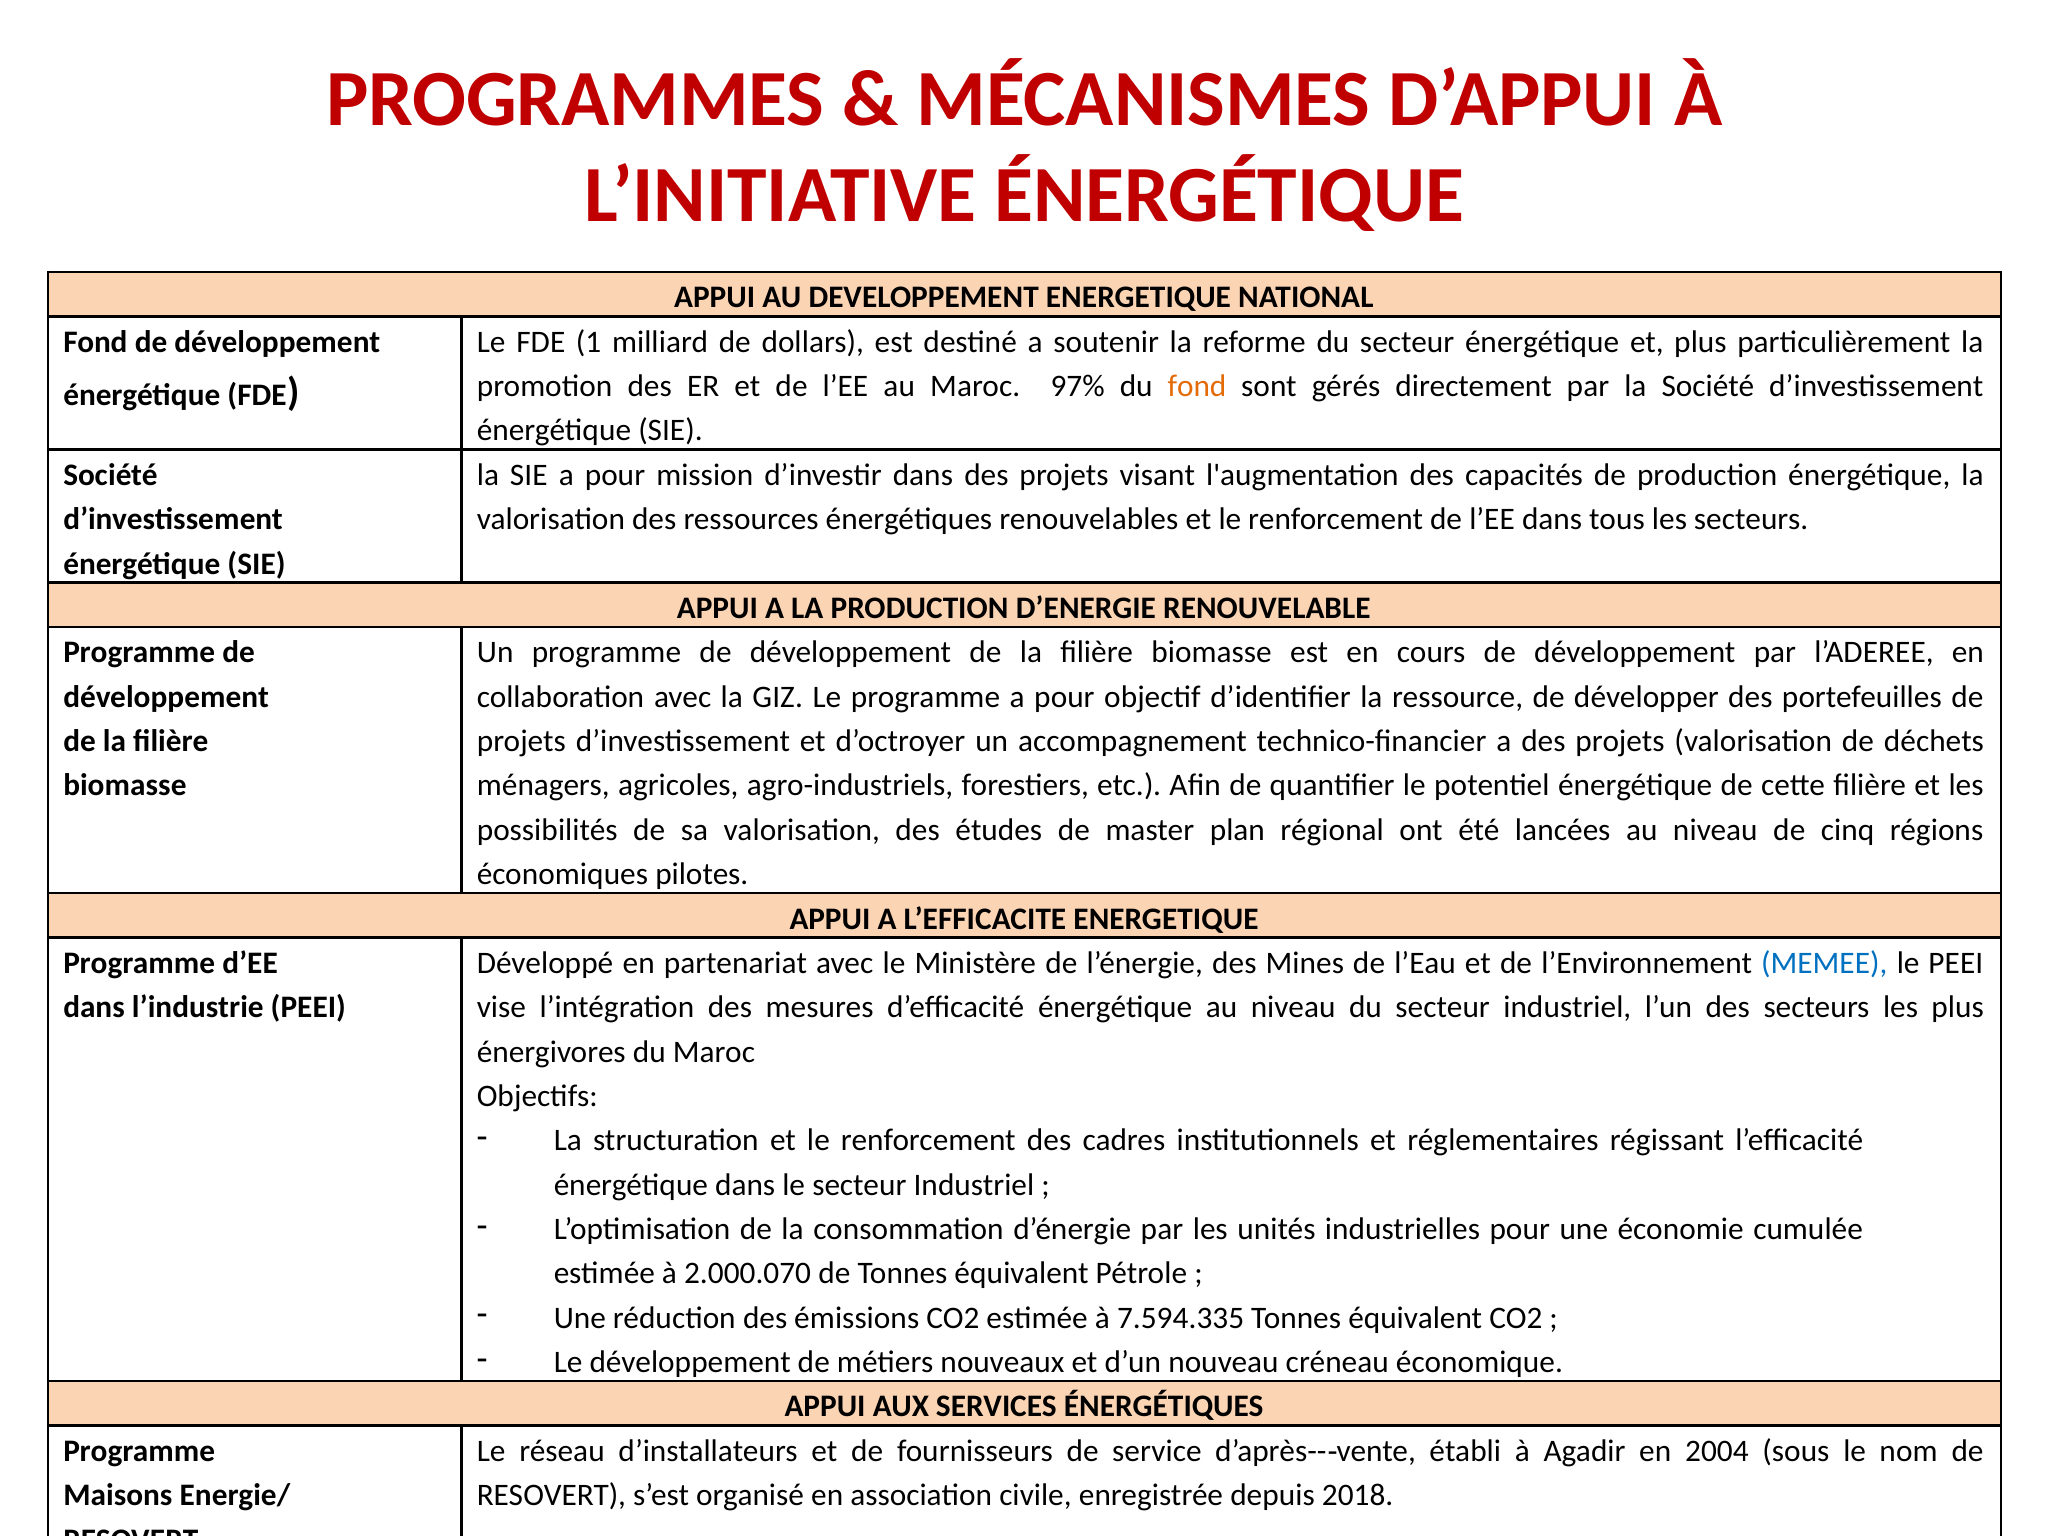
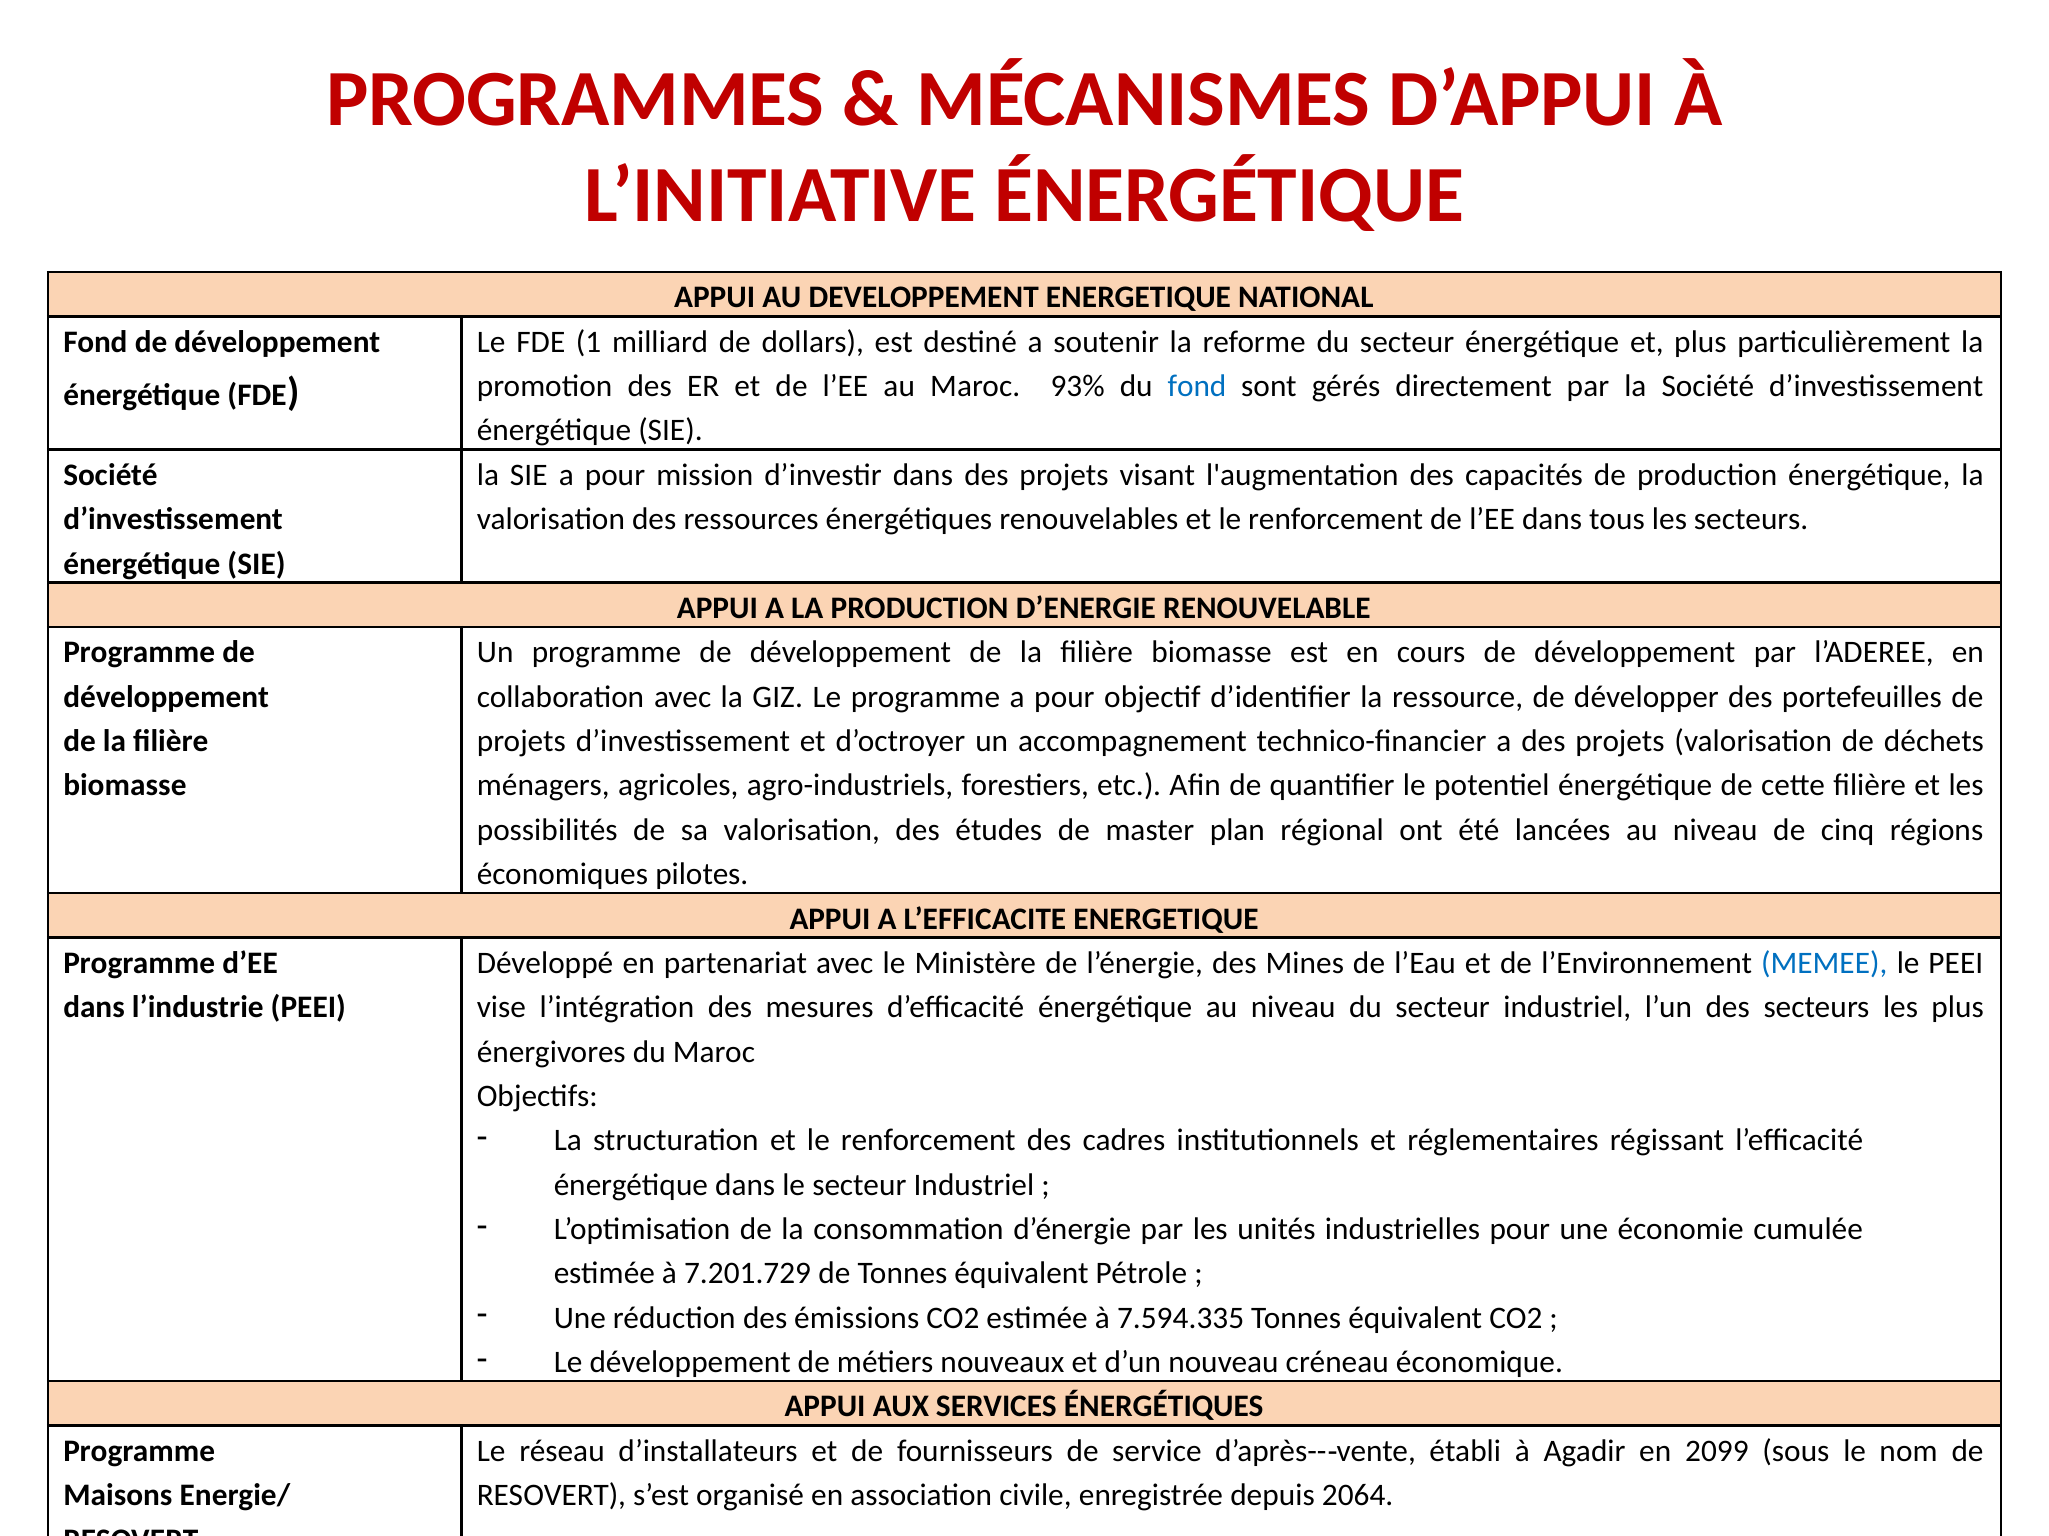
97%: 97% -> 93%
fond at (1197, 386) colour: orange -> blue
2.000.070: 2.000.070 -> 7.201.729
2004: 2004 -> 2099
2018: 2018 -> 2064
